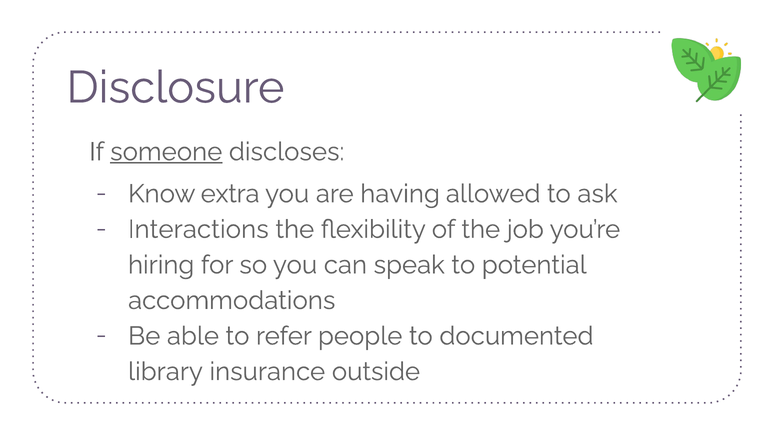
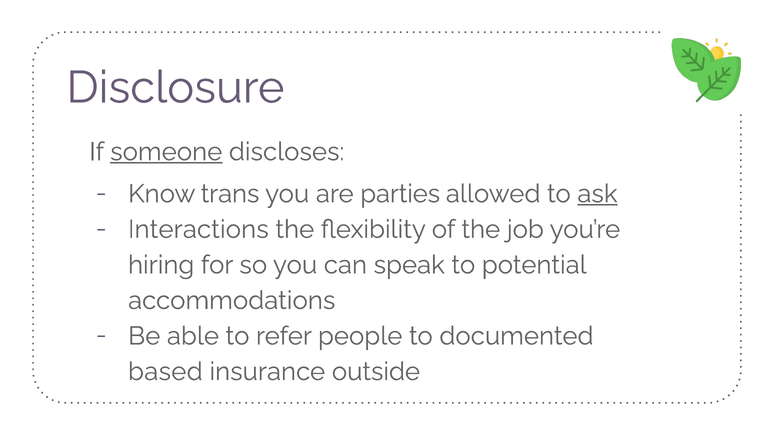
extra: extra -> trans
having: having -> parties
ask underline: none -> present
library: library -> based
